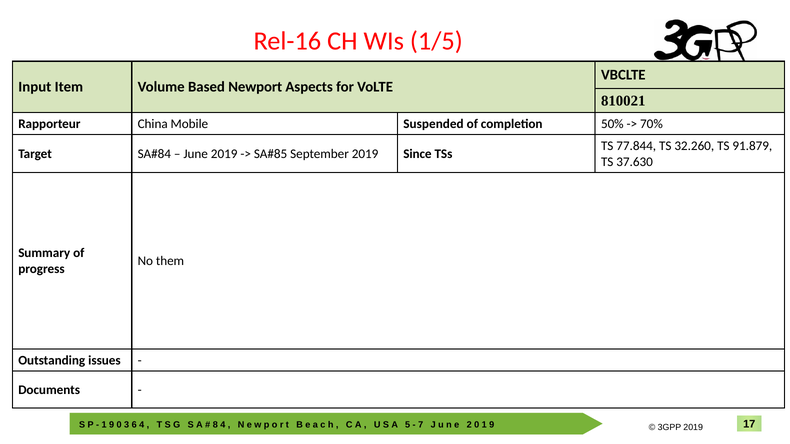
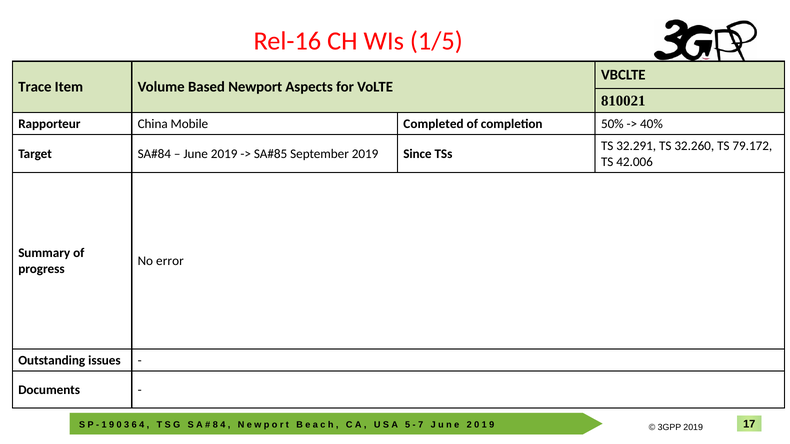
Input: Input -> Trace
Suspended: Suspended -> Completed
70%: 70% -> 40%
77.844: 77.844 -> 32.291
91.879: 91.879 -> 79.172
37.630: 37.630 -> 42.006
them: them -> error
